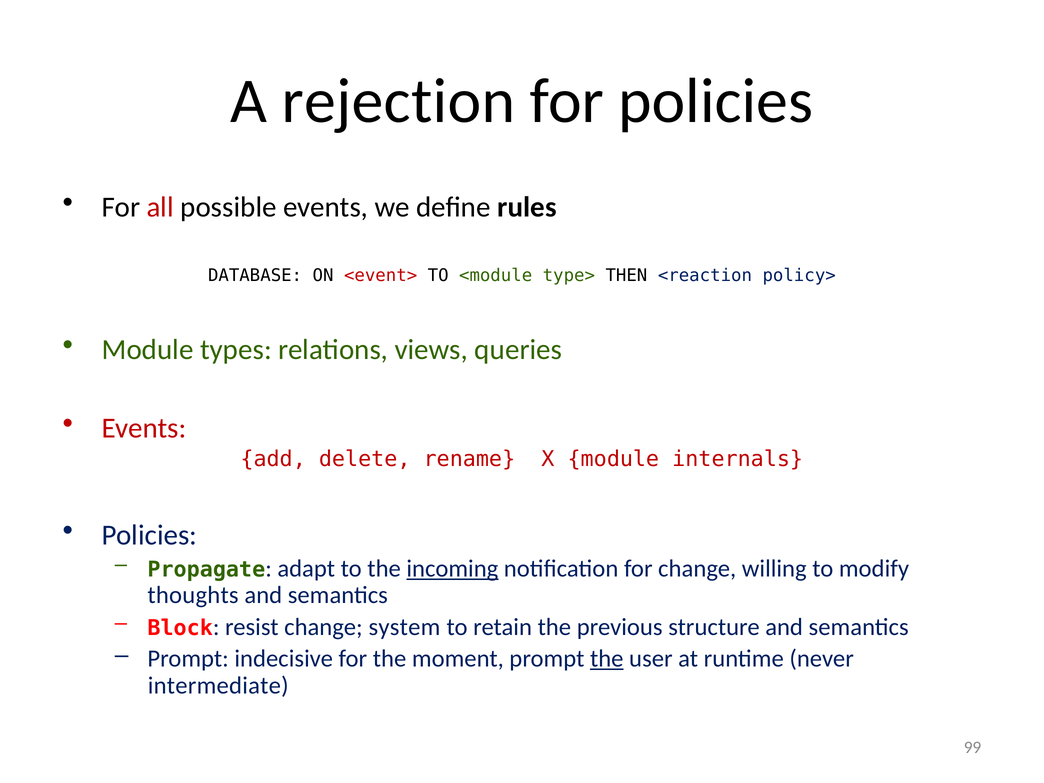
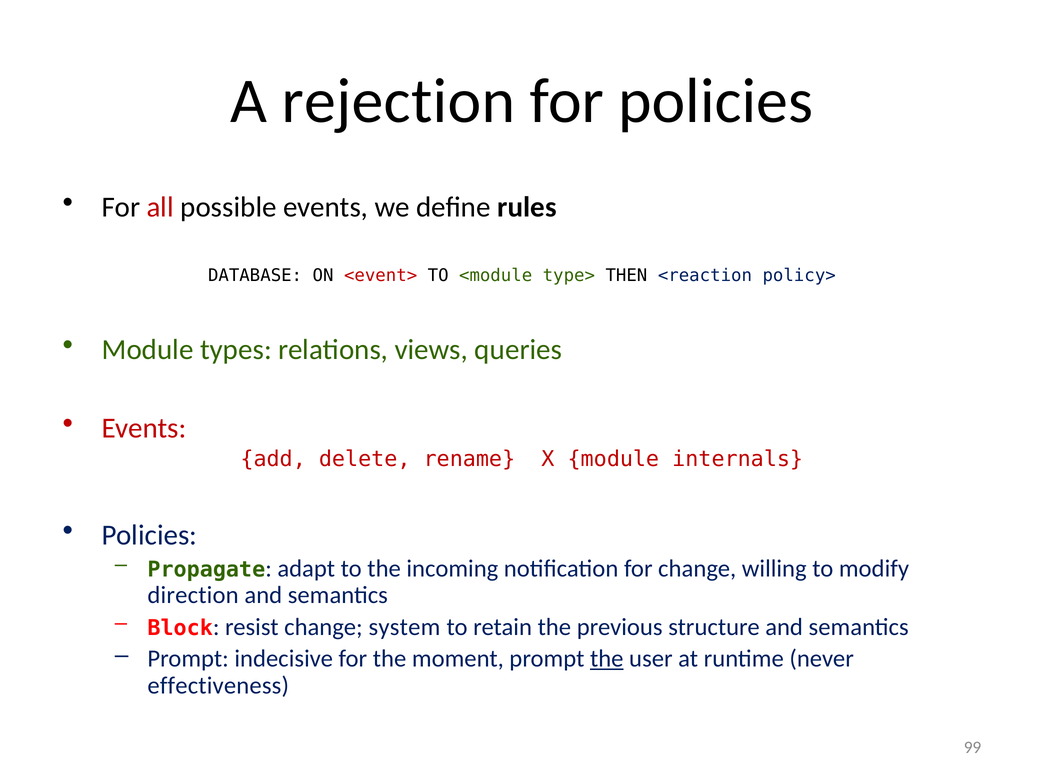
incoming underline: present -> none
thoughts: thoughts -> direction
intermediate: intermediate -> effectiveness
